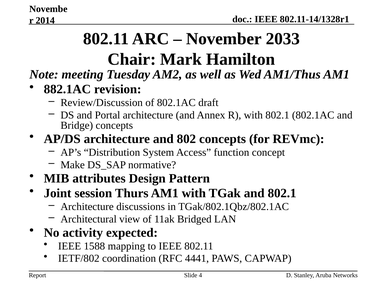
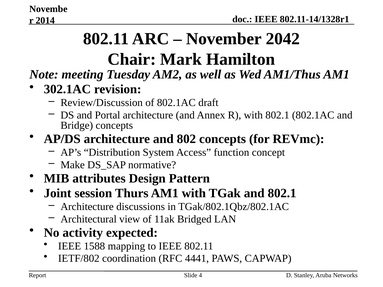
2033: 2033 -> 2042
882.1AC: 882.1AC -> 302.1AC
